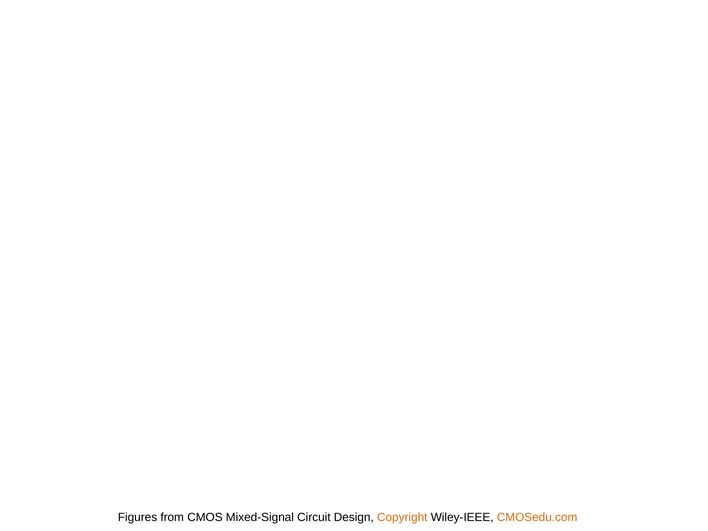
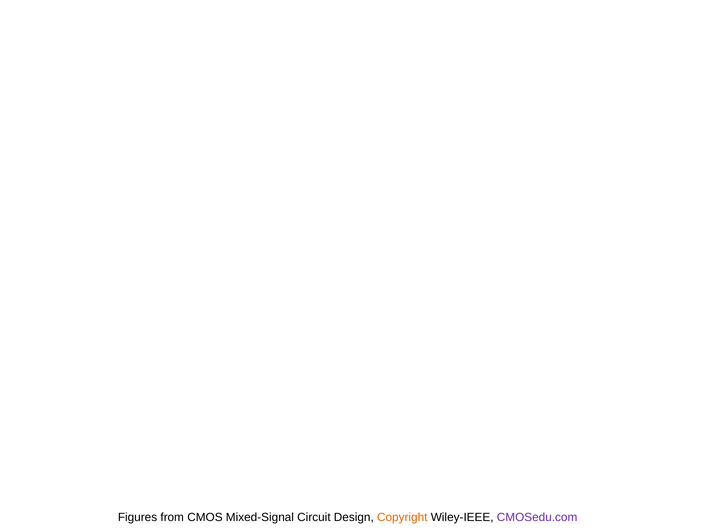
CMOSedu.com colour: orange -> purple
